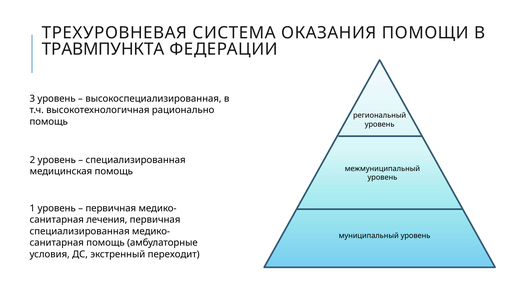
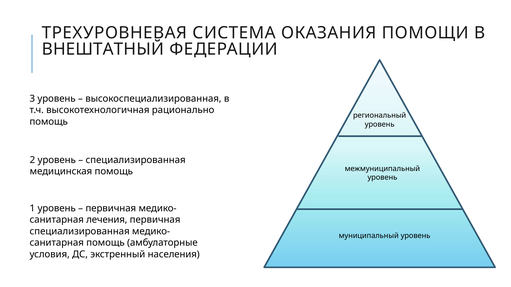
ТРАВМПУНКТА: ТРАВМПУНКТА -> ВНЕШТАТНЫЙ
переходит: переходит -> населения
